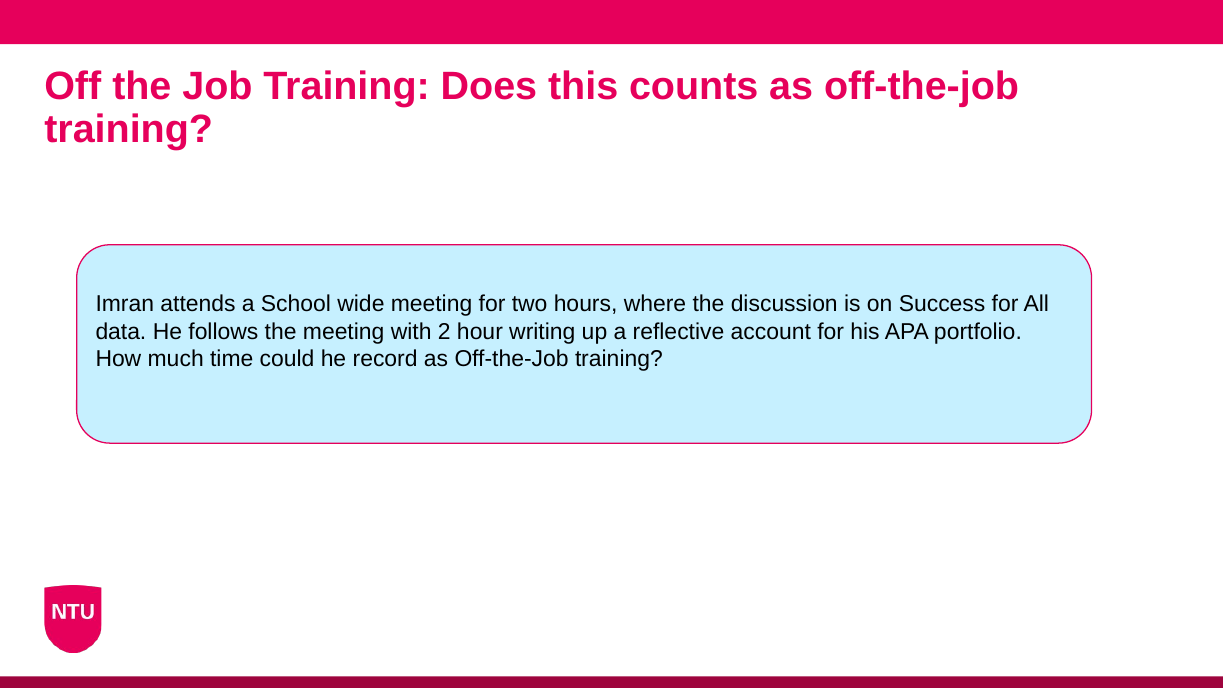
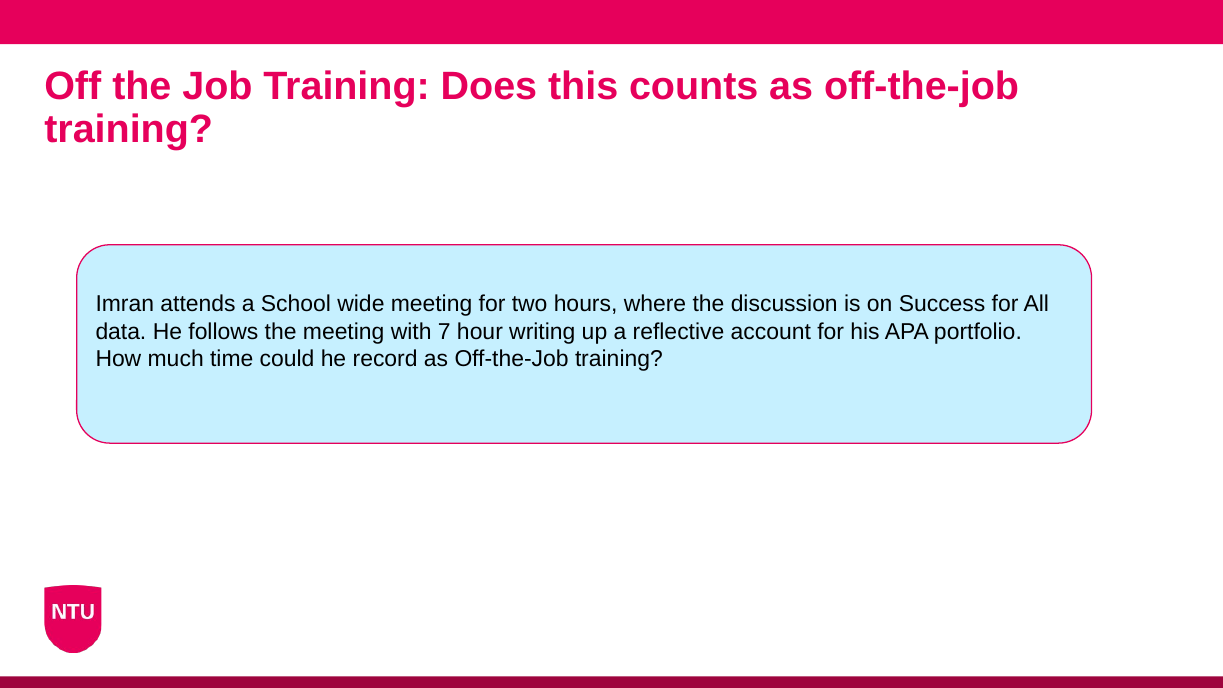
2: 2 -> 7
